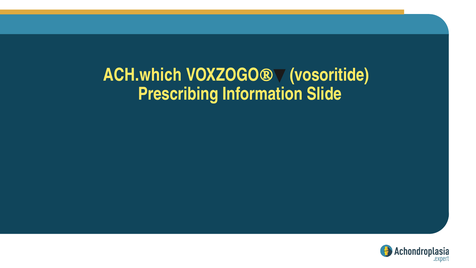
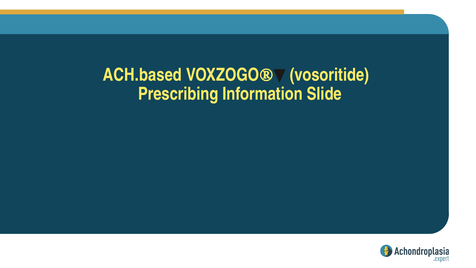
ACH.which: ACH.which -> ACH.based
